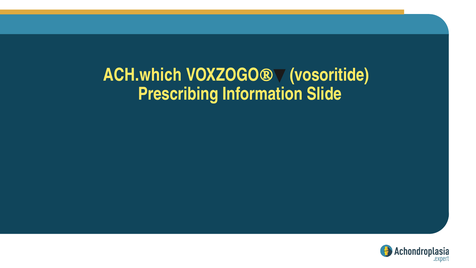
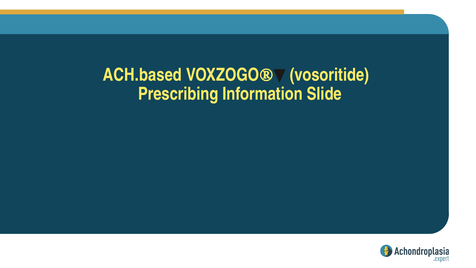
ACH.which: ACH.which -> ACH.based
